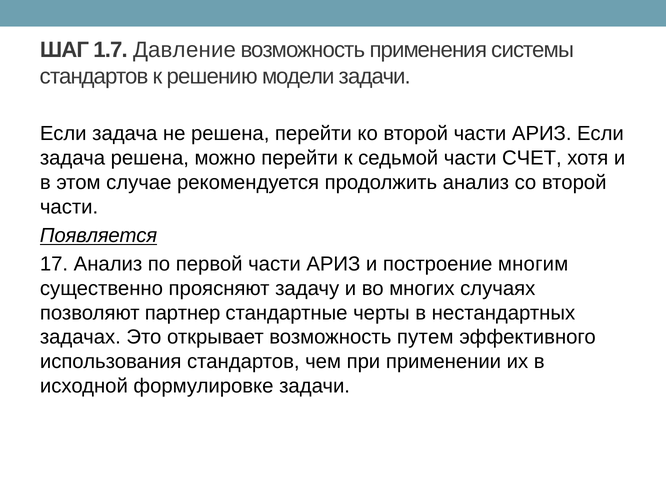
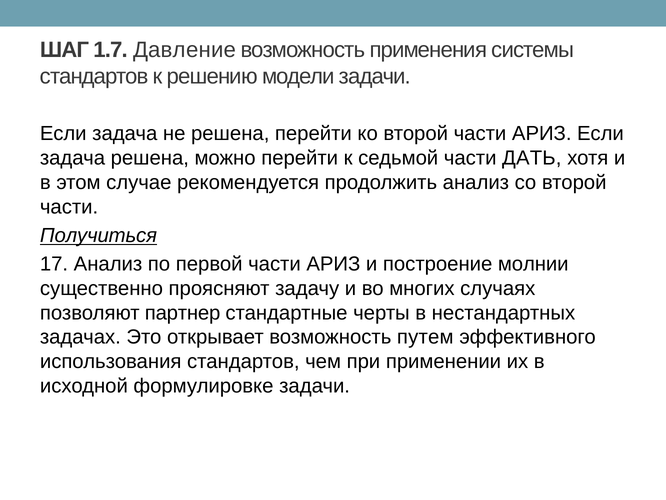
СЧЕТ: СЧЕТ -> ДАТЬ
Появляется: Появляется -> Получиться
многим: многим -> молнии
